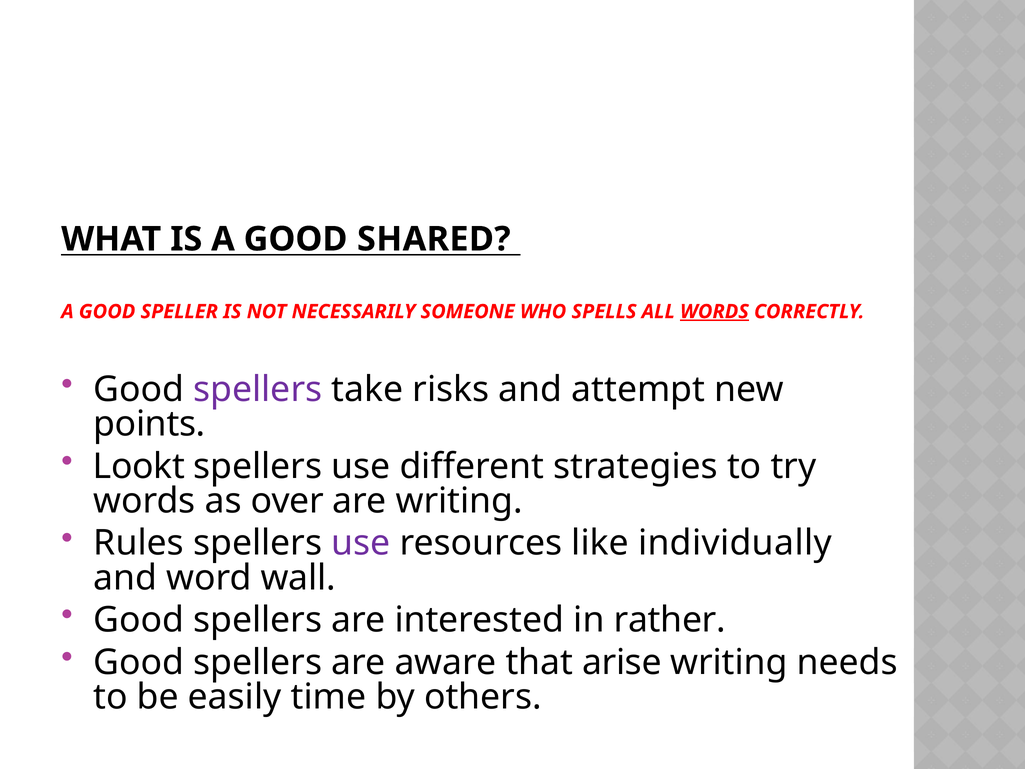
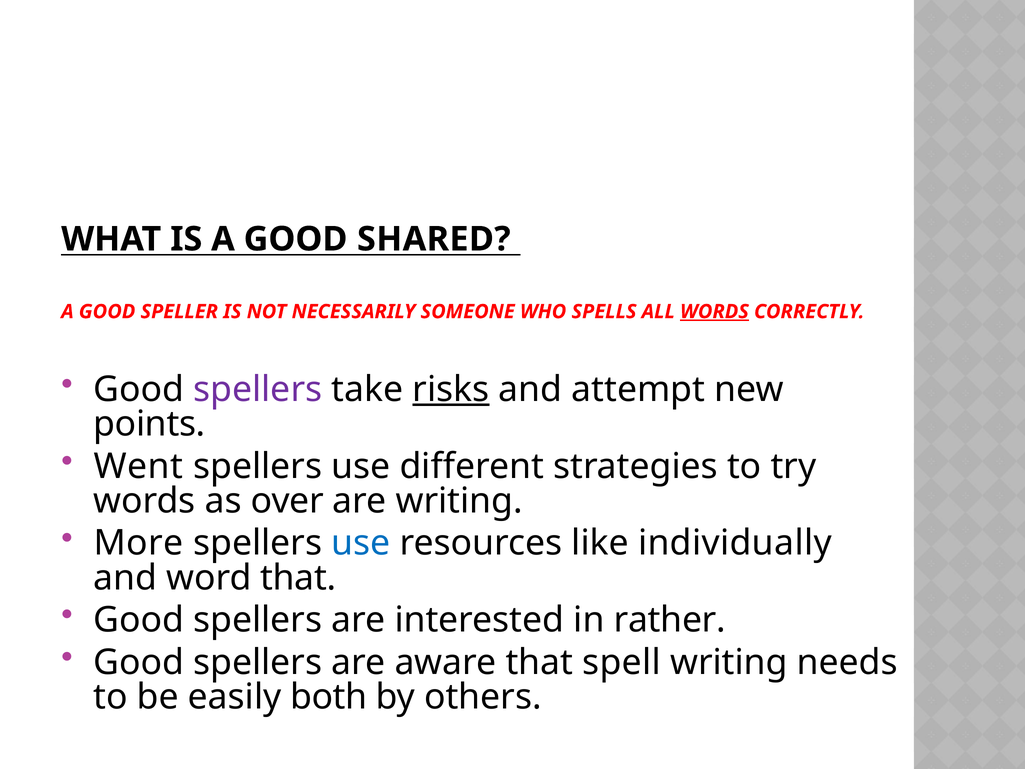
risks underline: none -> present
Lookt: Lookt -> Went
Rules: Rules -> More
use at (361, 543) colour: purple -> blue
word wall: wall -> that
arise: arise -> spell
time: time -> both
